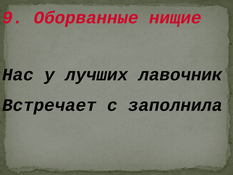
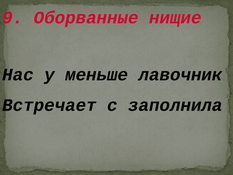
лучших: лучших -> меньше
